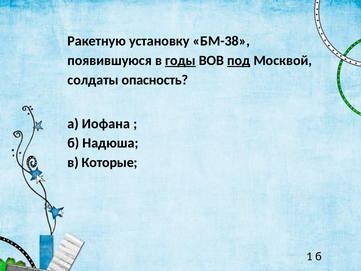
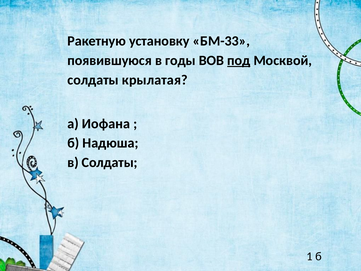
БМ-38: БМ-38 -> БМ-33
годы underline: present -> none
опасность: опасность -> крылатая
в Которые: Которые -> Солдаты
